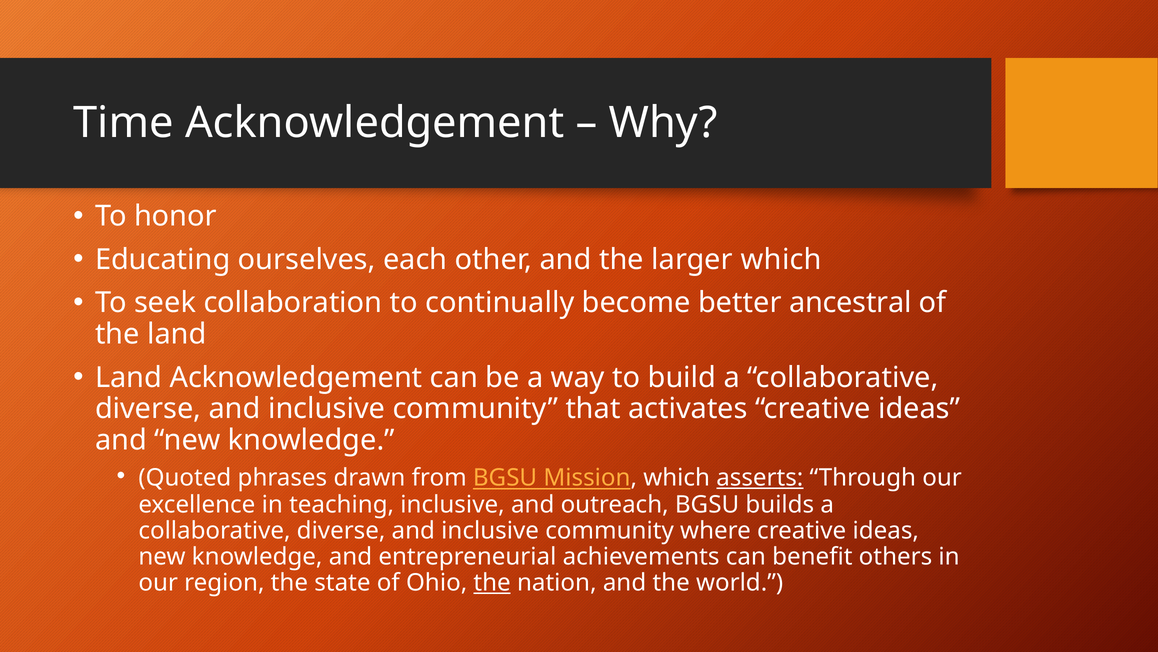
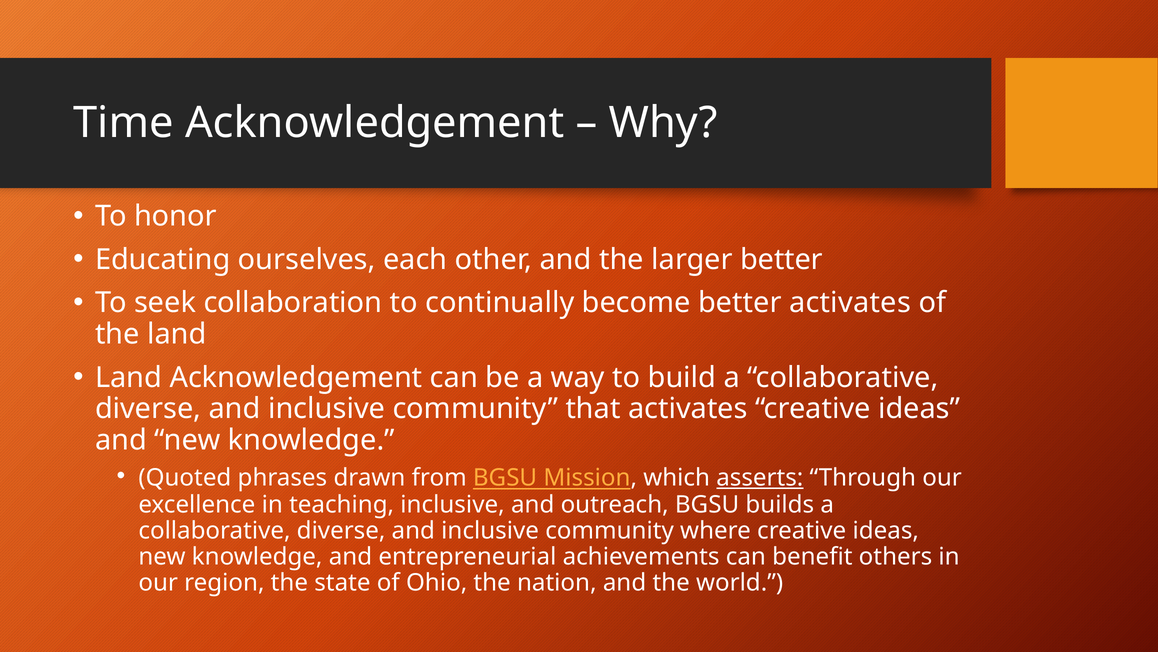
larger which: which -> better
better ancestral: ancestral -> activates
the at (492, 582) underline: present -> none
